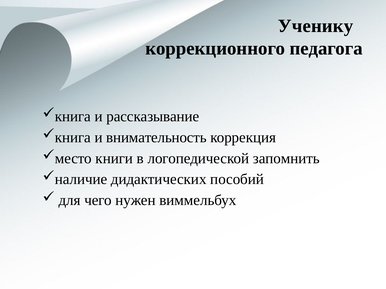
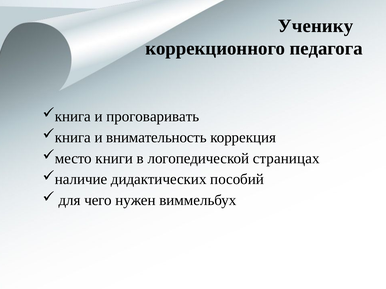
рассказывание: рассказывание -> проговаривать
запомнить: запомнить -> страницах
